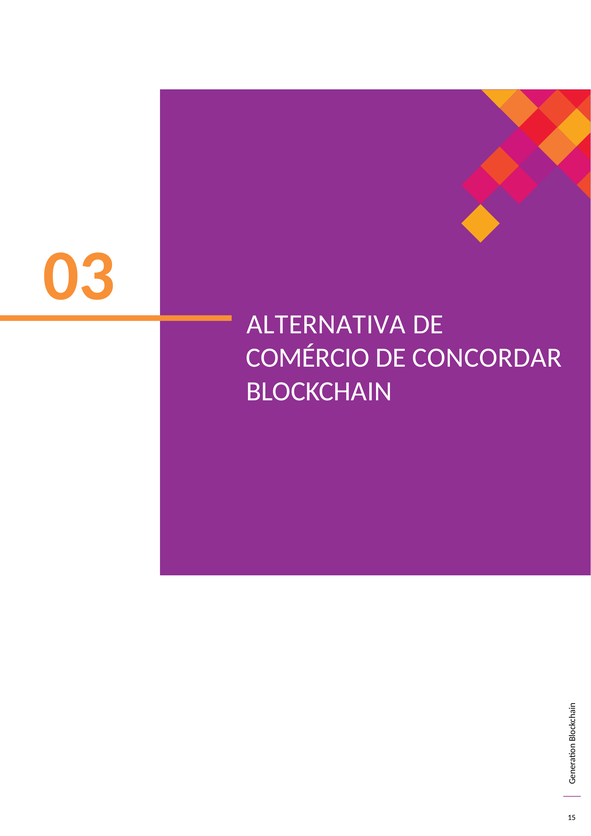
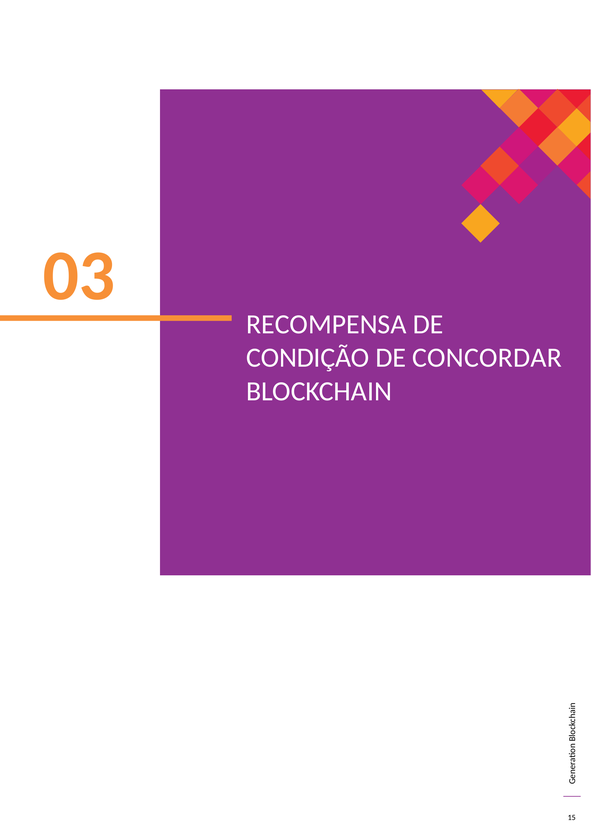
ALTERNATIVA: ALTERNATIVA -> RECOMPENSA
COMÉRCIO: COMÉRCIO -> CONDIÇÃO
